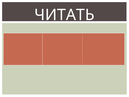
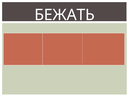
ЧИТАТЬ: ЧИТАТЬ -> БЕЖАТЬ
